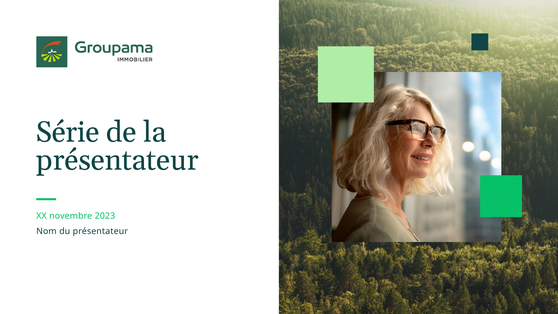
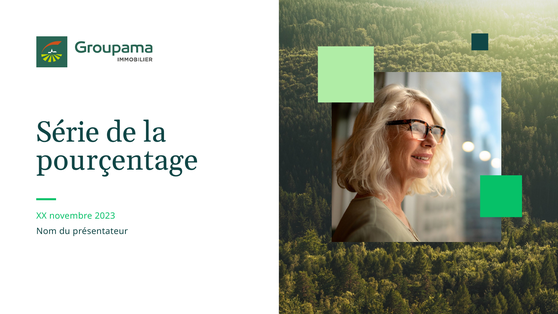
présentateur at (117, 160): présentateur -> pourçentage
